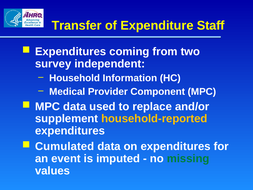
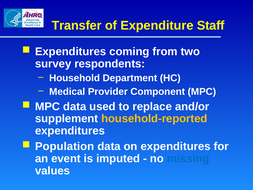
independent: independent -> respondents
Information: Information -> Department
Cumulated: Cumulated -> Population
missing colour: green -> blue
